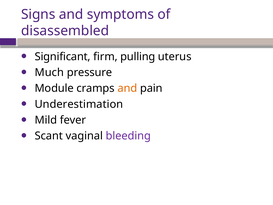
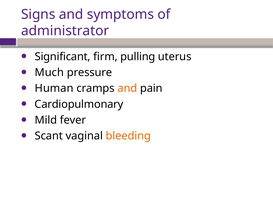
disassembled: disassembled -> administrator
Module: Module -> Human
Underestimation: Underestimation -> Cardiopulmonary
bleeding colour: purple -> orange
